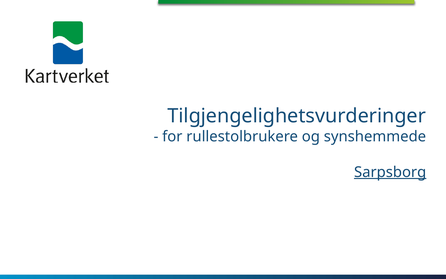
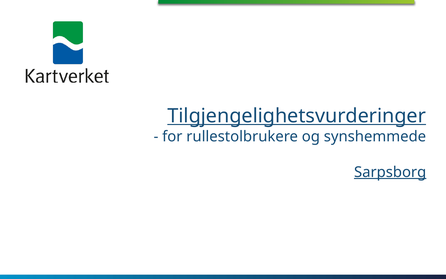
Tilgjengelighetsvurderinger underline: none -> present
